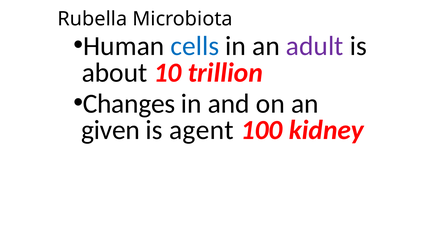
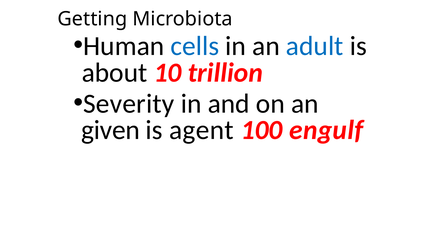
Rubella: Rubella -> Getting
adult colour: purple -> blue
Changes: Changes -> Severity
kidney: kidney -> engulf
